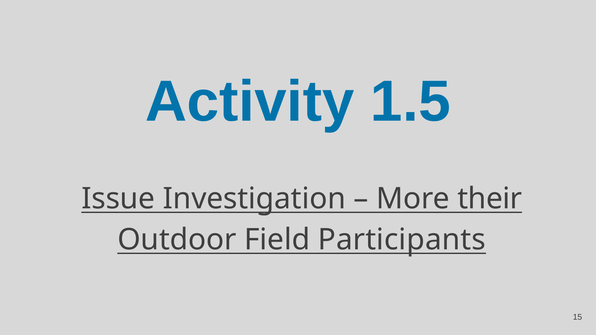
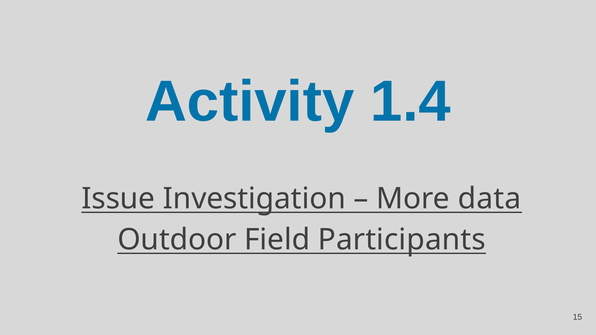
1.5: 1.5 -> 1.4
their: their -> data
